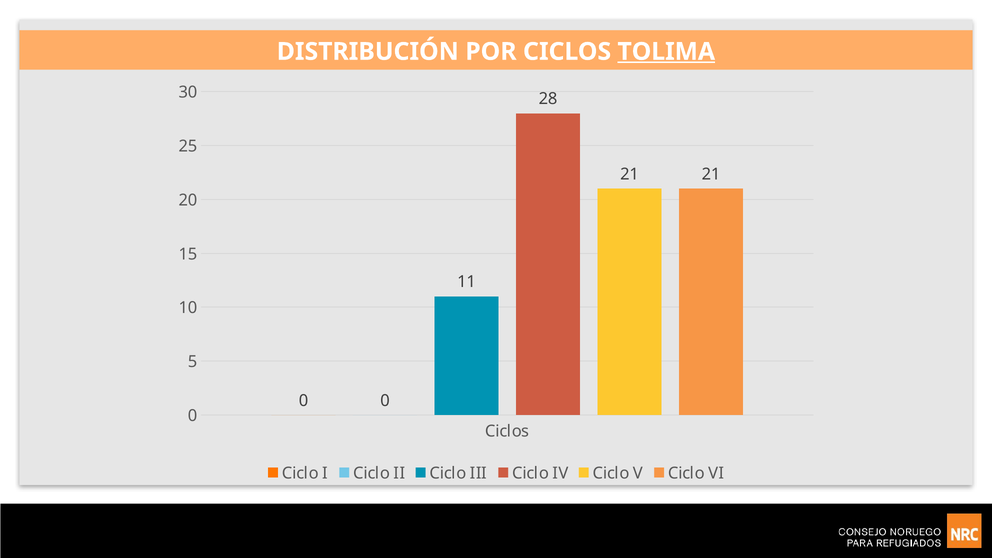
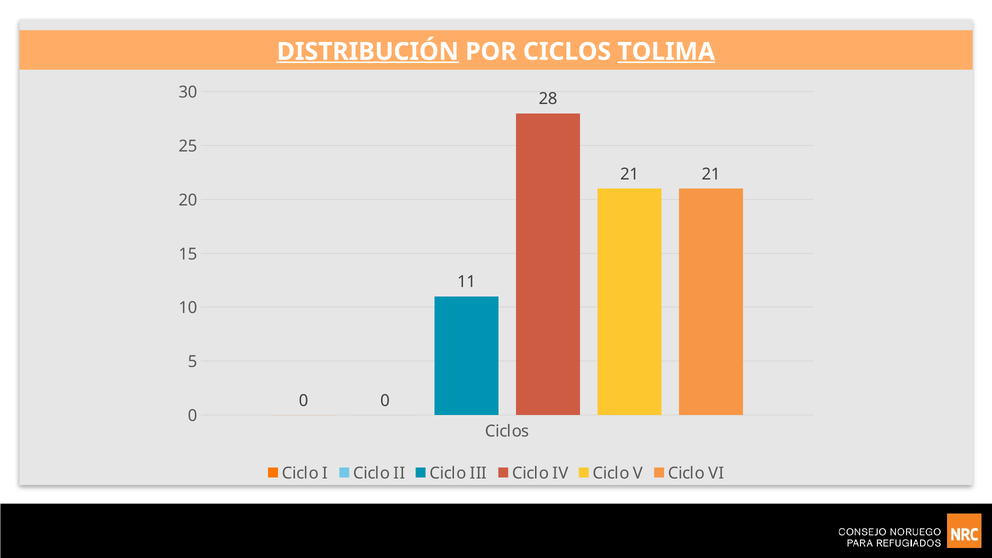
DISTRIBUCIÓN underline: none -> present
